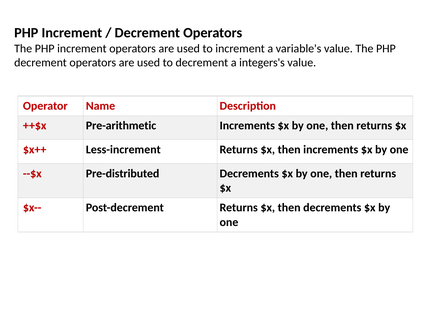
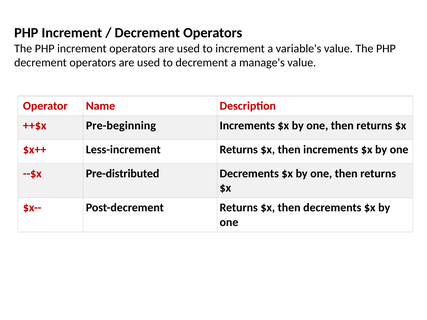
integers's: integers's -> manage's
Pre-arithmetic: Pre-arithmetic -> Pre-beginning
